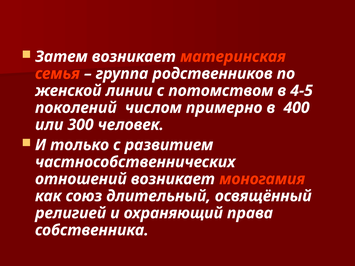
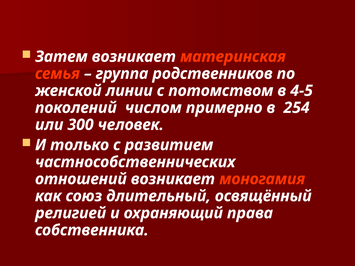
400: 400 -> 254
